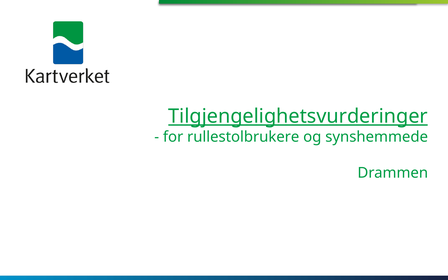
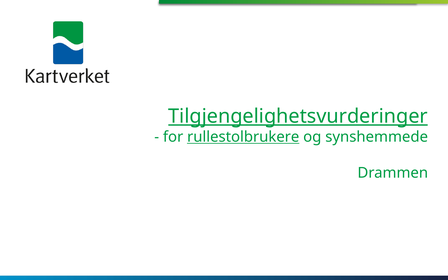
rullestolbrukere underline: none -> present
